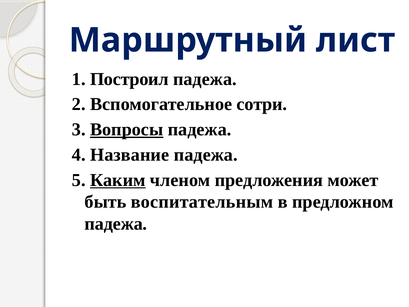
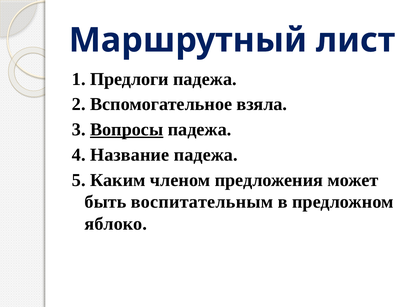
Построил: Построил -> Предлоги
сотри: сотри -> взяла
Каким underline: present -> none
падежа at (116, 224): падежа -> яблоко
